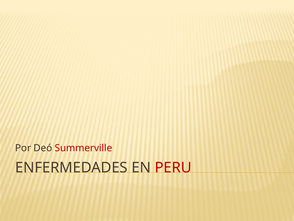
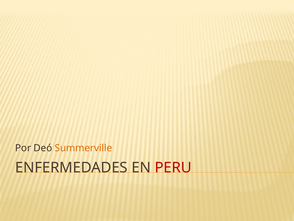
Summerville colour: red -> orange
